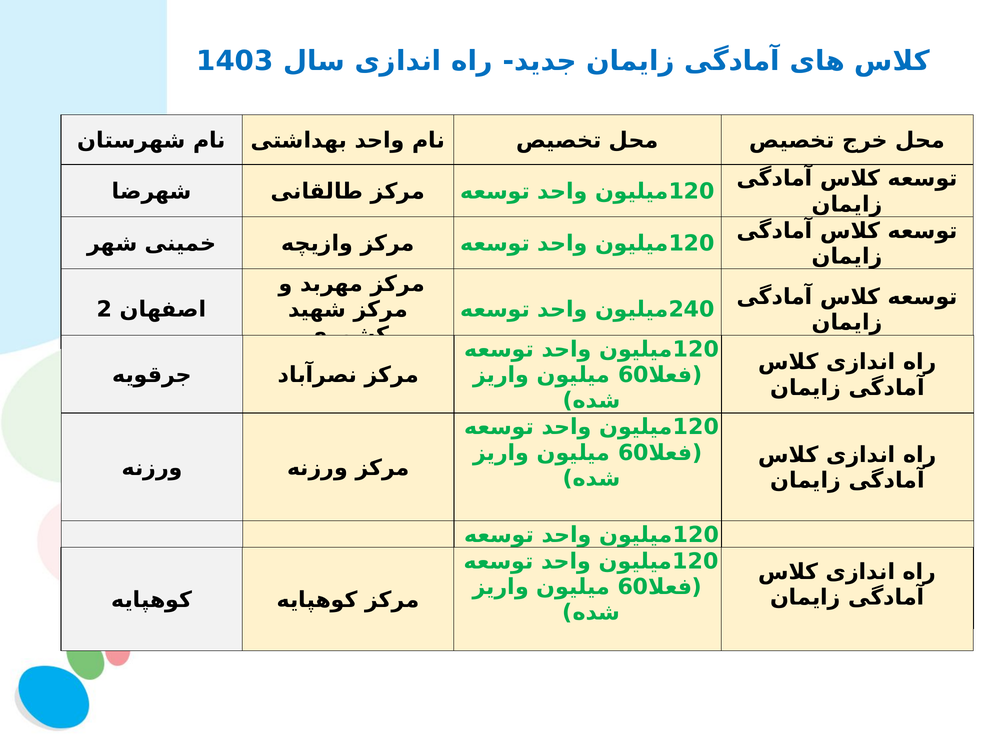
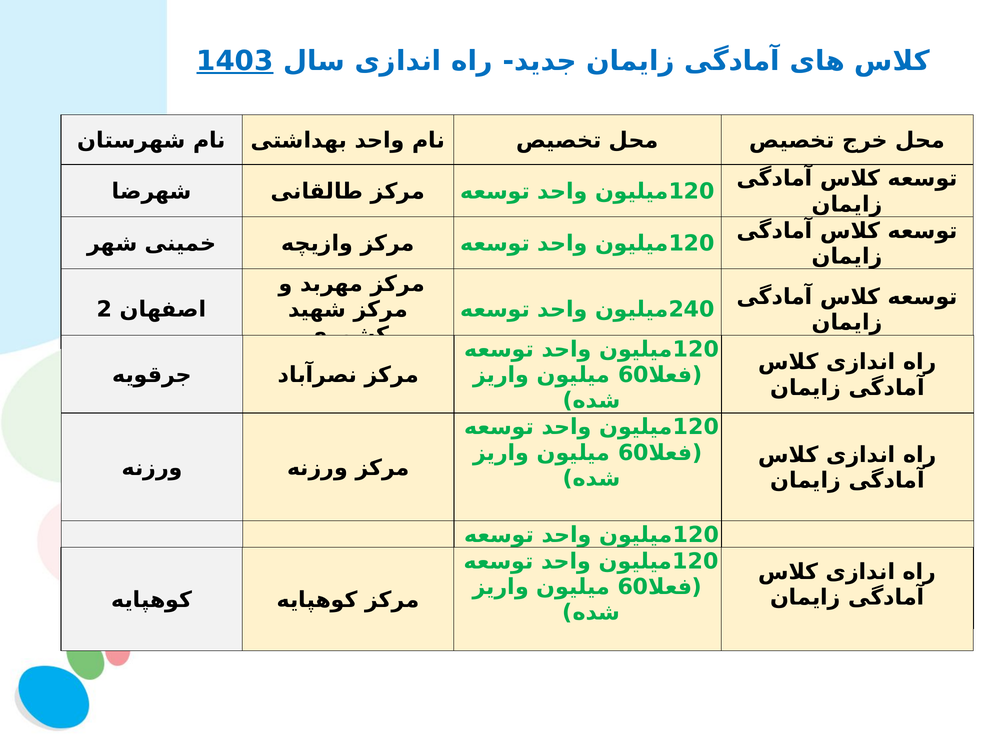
1403 underline: none -> present
